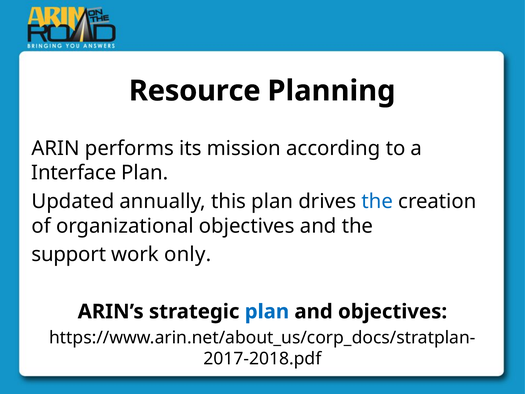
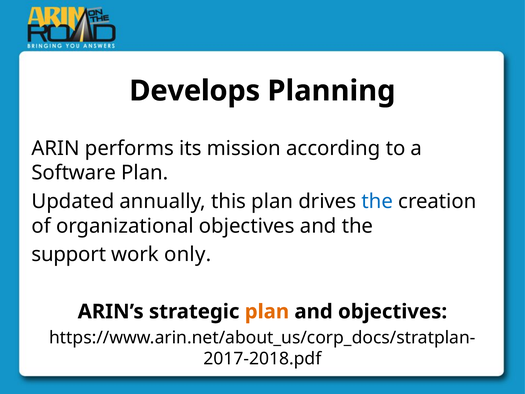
Resource: Resource -> Develops
Interface: Interface -> Software
plan at (267, 311) colour: blue -> orange
